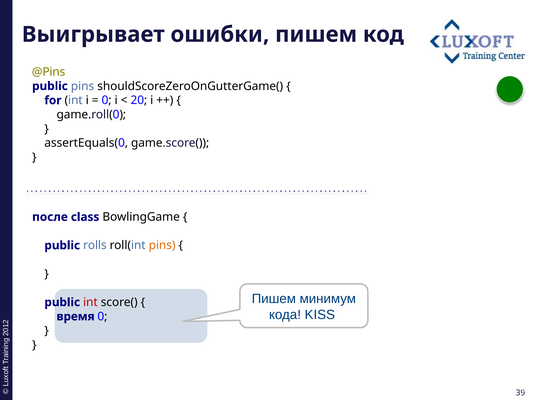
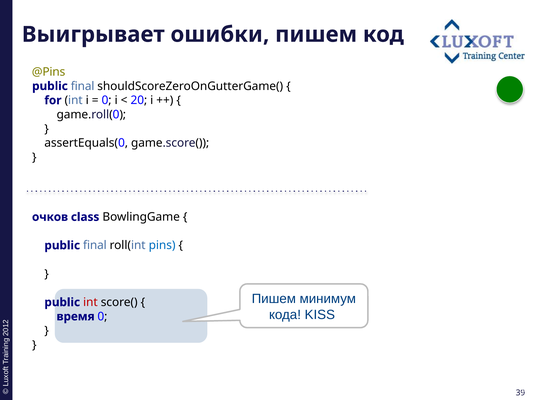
pins at (83, 86): pins -> final
после: после -> очков
rolls at (95, 245): rolls -> final
pins at (162, 245) colour: orange -> blue
